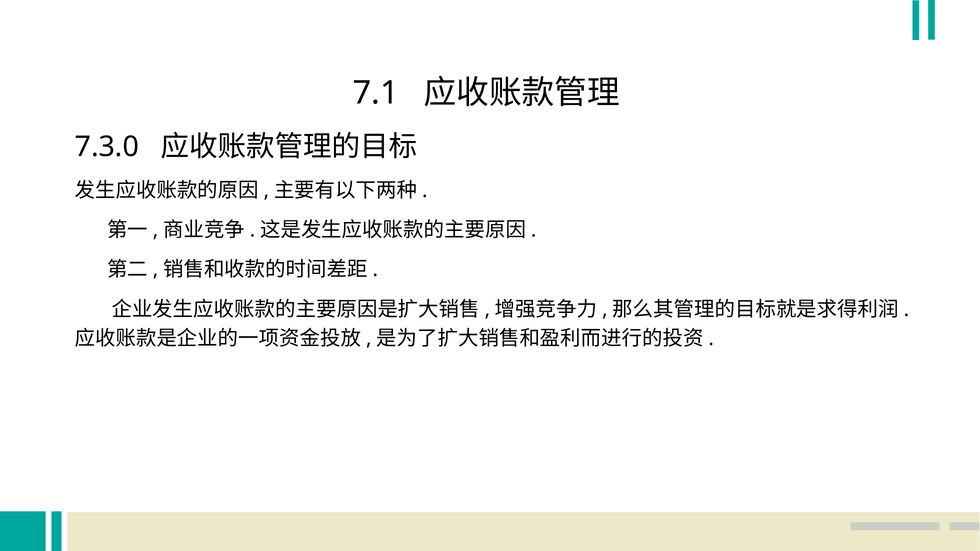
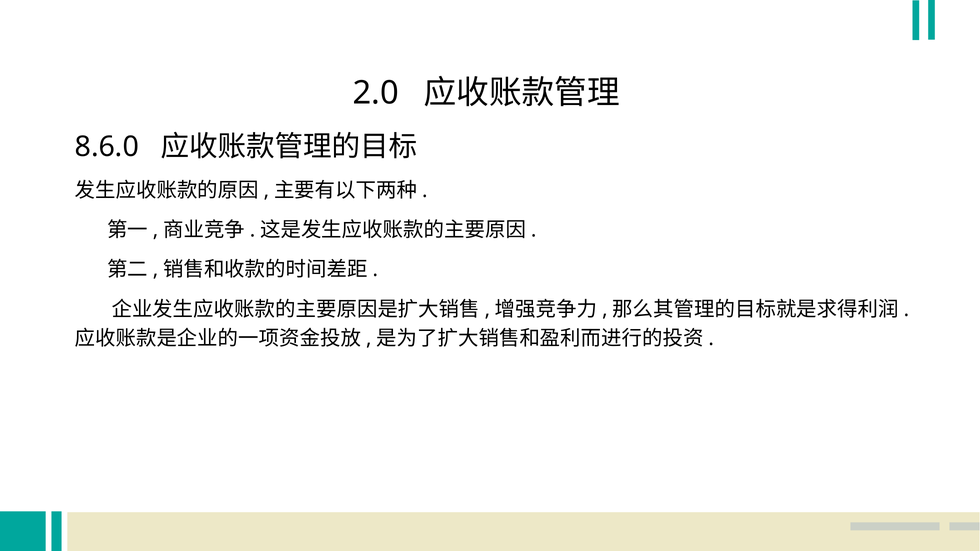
7.1: 7.1 -> 2.0
7.3.0: 7.3.0 -> 8.6.0
